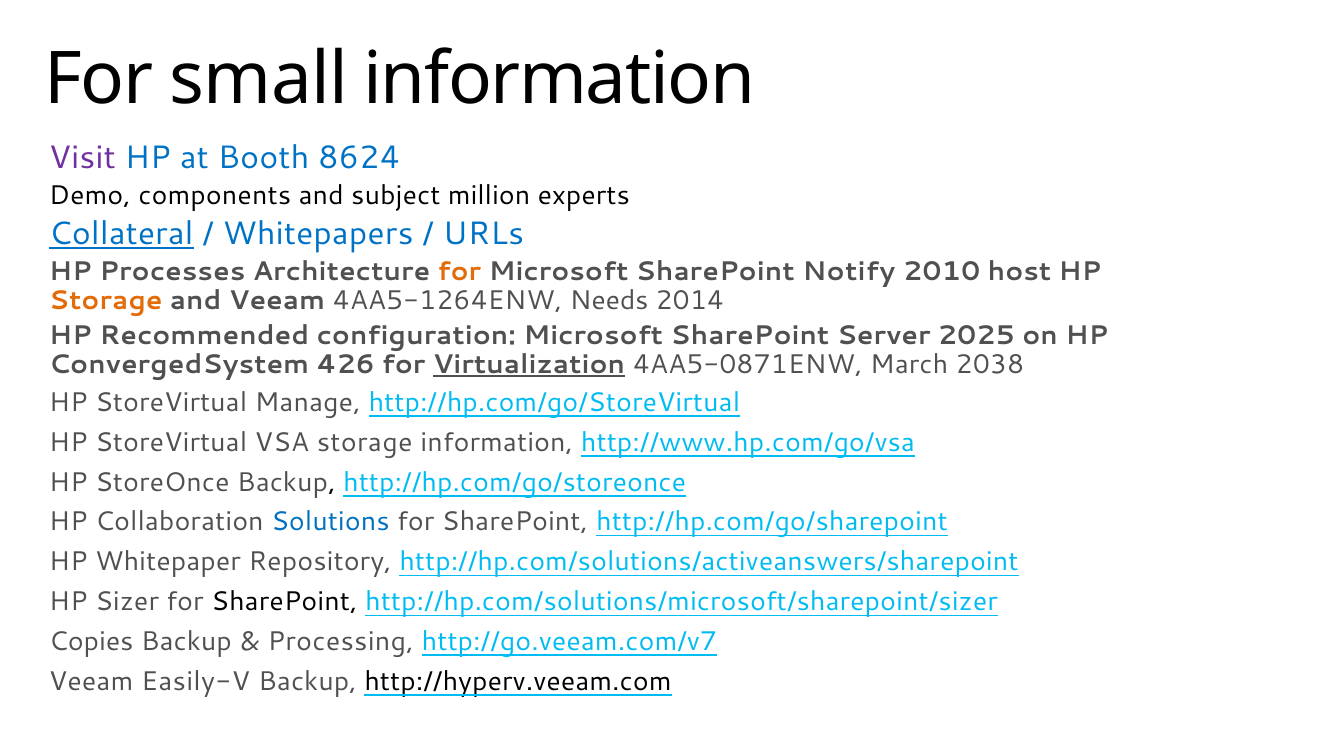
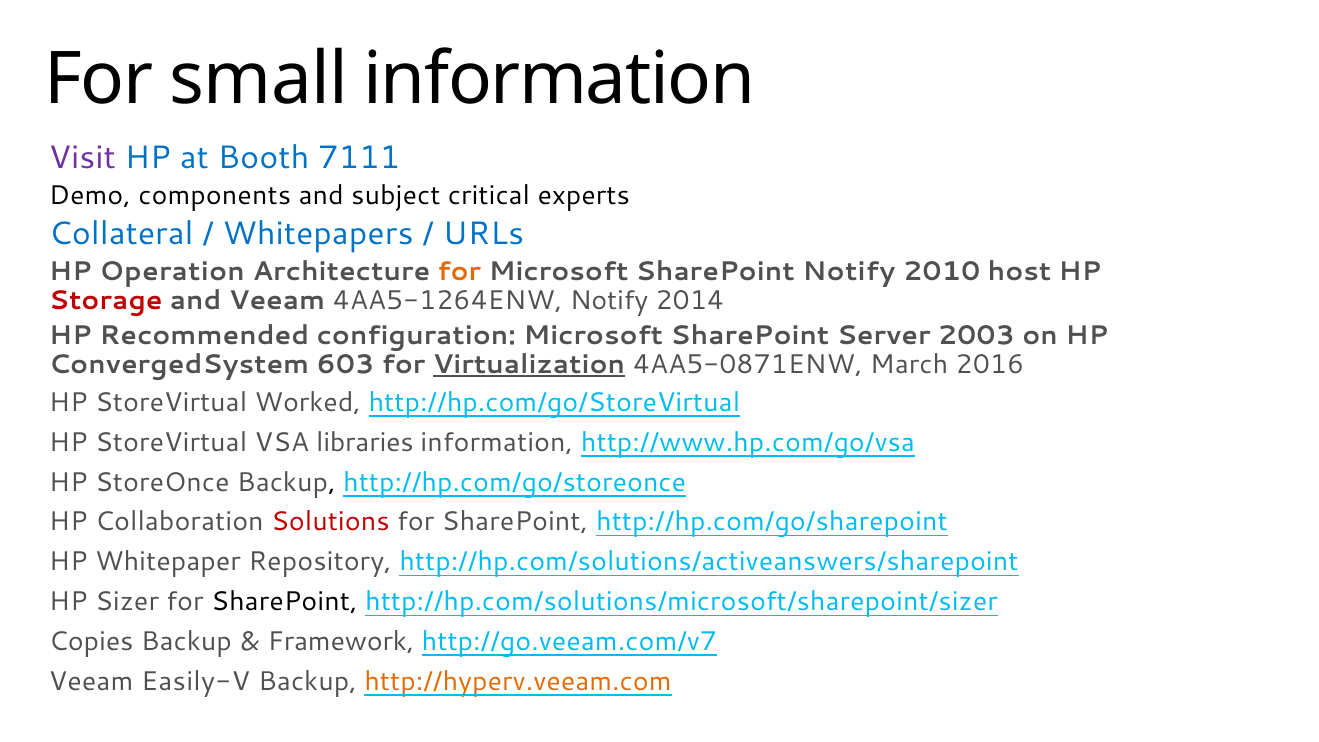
8624: 8624 -> 7111
million: million -> critical
Collateral underline: present -> none
Processes: Processes -> Operation
Storage at (106, 301) colour: orange -> red
4AA5-1264ENW Needs: Needs -> Notify
2025: 2025 -> 2003
426: 426 -> 603
2038: 2038 -> 2016
Manage: Manage -> Worked
VSA storage: storage -> libraries
Solutions colour: blue -> red
Processing: Processing -> Framework
http://hyperv.veeam.com colour: black -> orange
